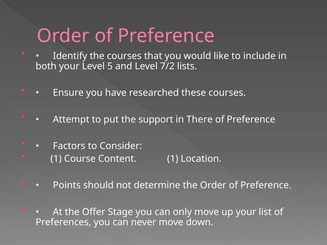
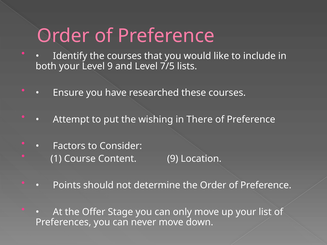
Level 5: 5 -> 9
7/2: 7/2 -> 7/5
support: support -> wishing
Content 1: 1 -> 9
